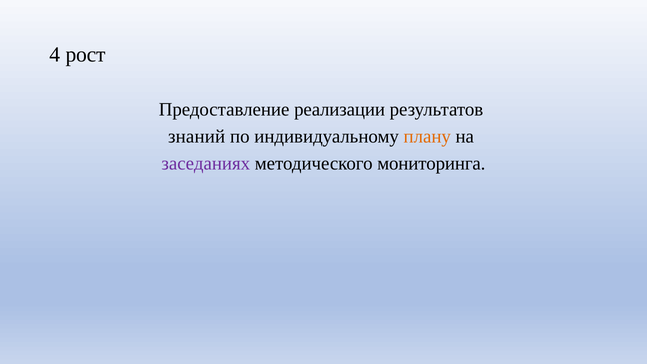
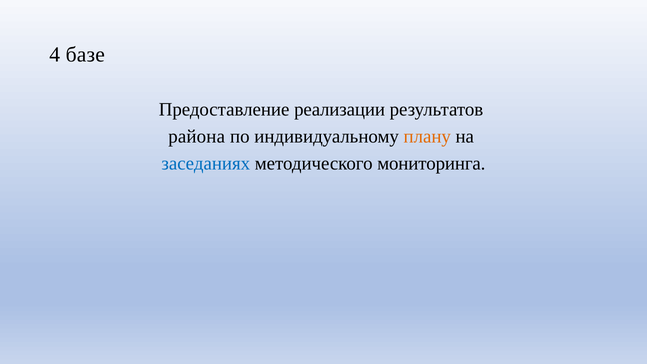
рост: рост -> базе
знаний: знаний -> района
заседаниях colour: purple -> blue
